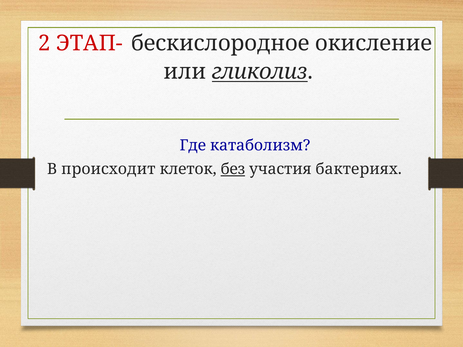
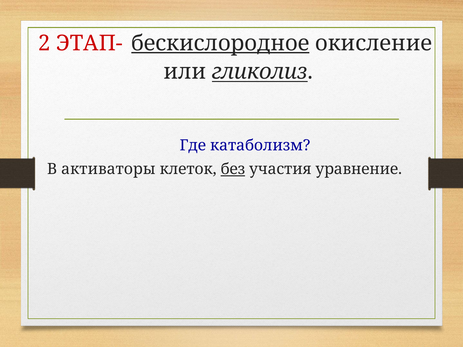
бескислородное underline: none -> present
происходит: происходит -> активаторы
бактериях: бактериях -> уравнение
